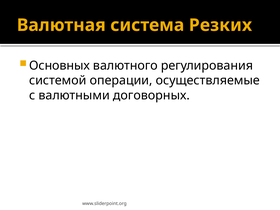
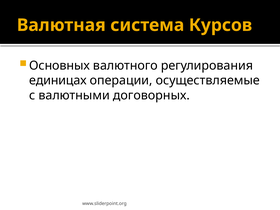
Резких: Резких -> Курсов
системой: системой -> единицах
